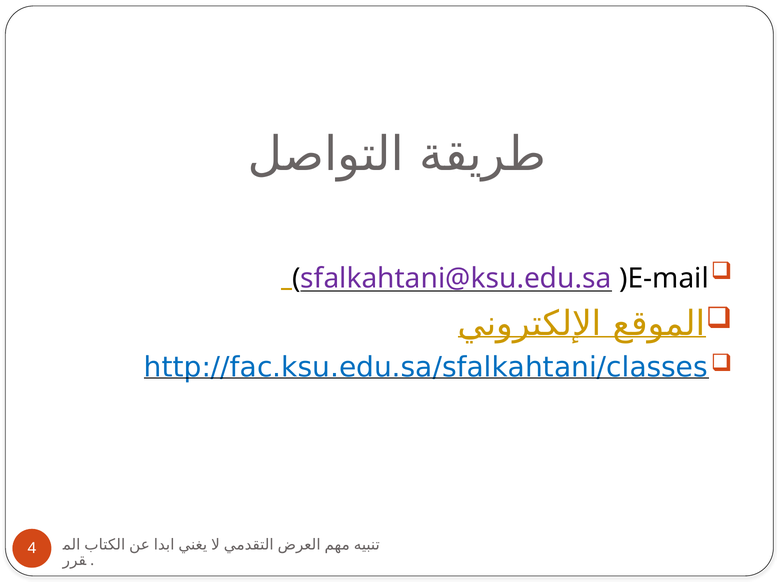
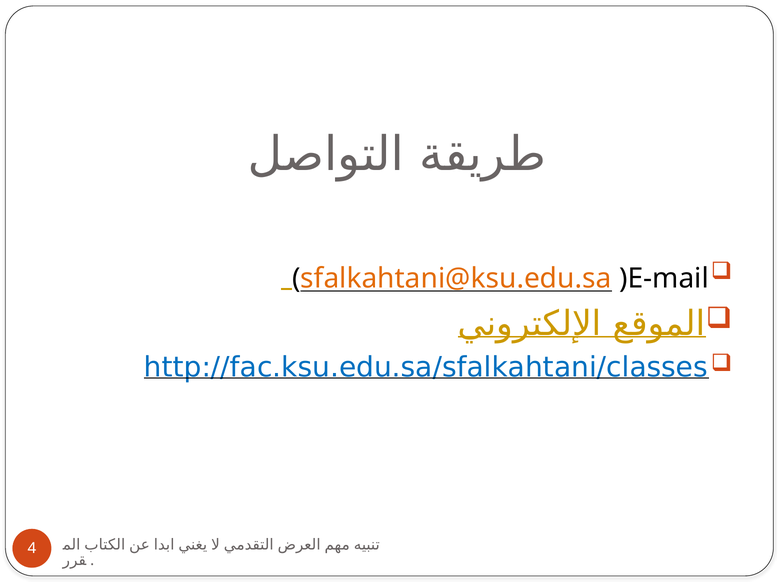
sfalkahtani@ksu.edu.sa colour: purple -> orange
